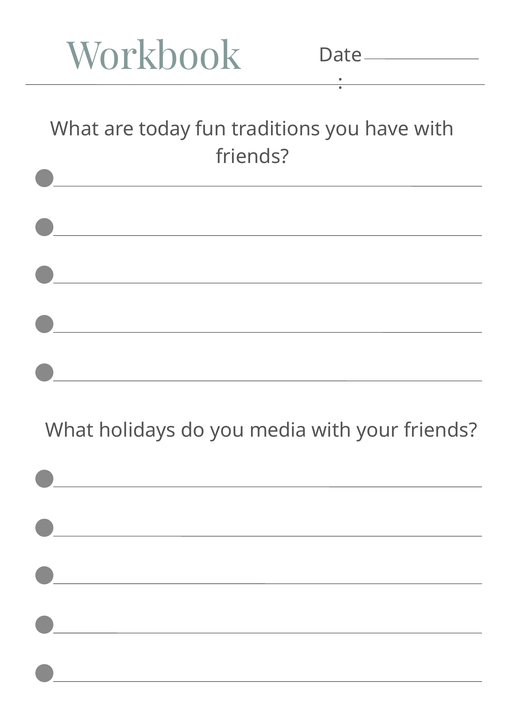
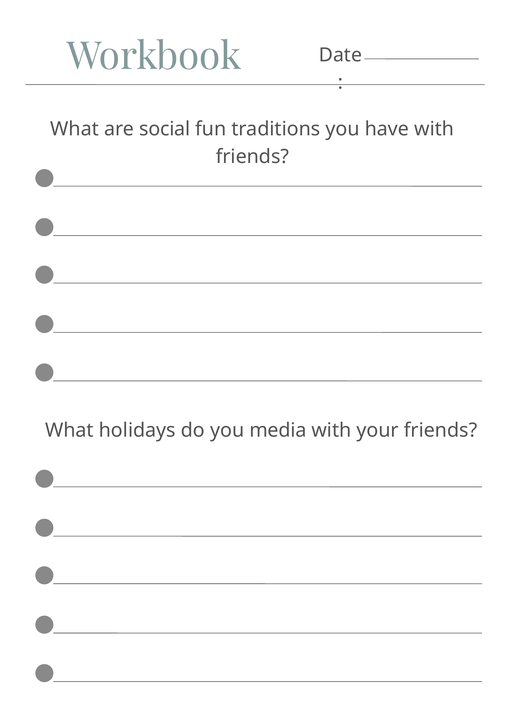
today: today -> social
